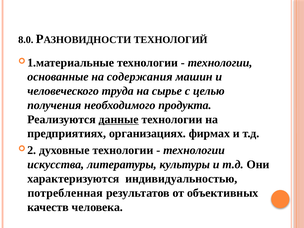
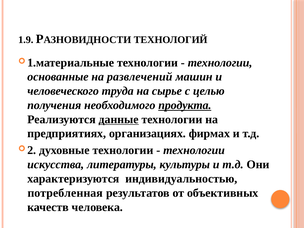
8.0: 8.0 -> 1.9
содержания: содержания -> развлечений
продукта underline: none -> present
